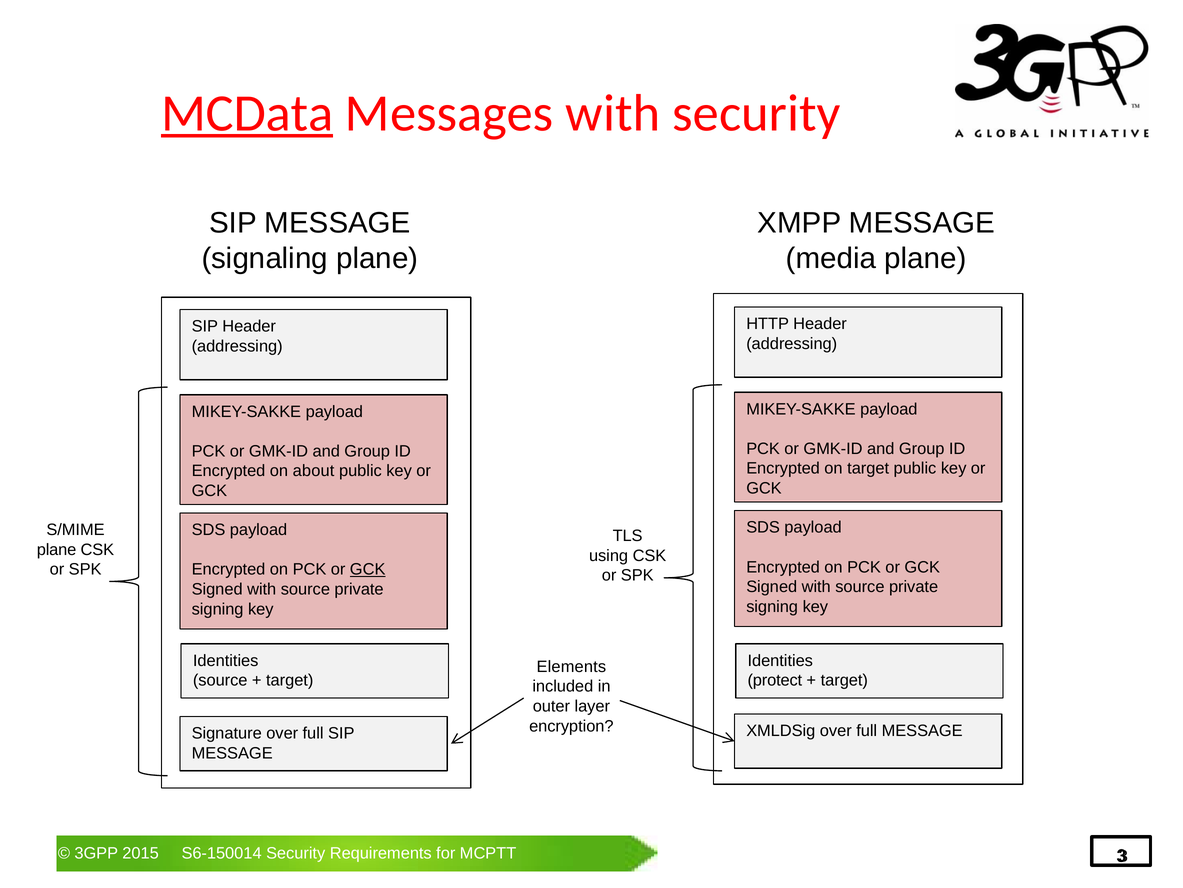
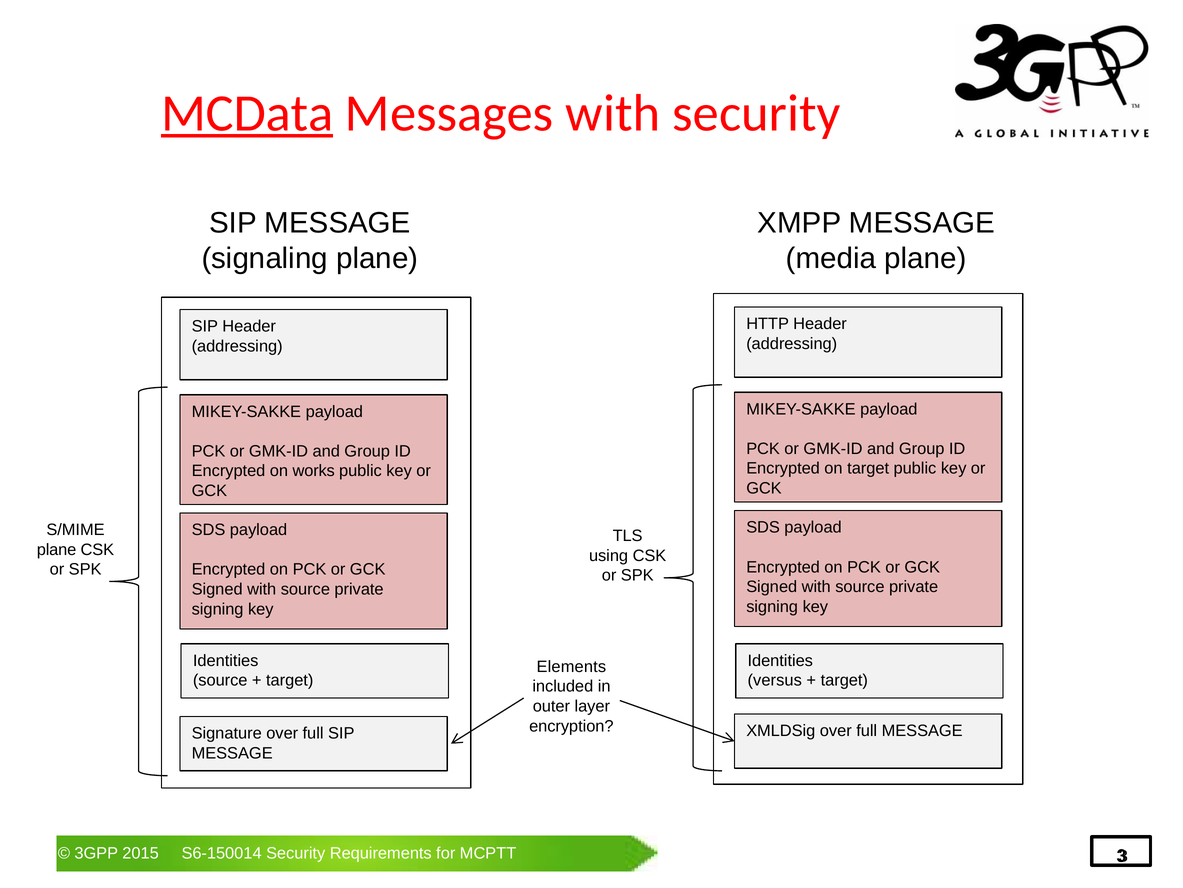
about: about -> works
GCK at (368, 569) underline: present -> none
protect: protect -> versus
